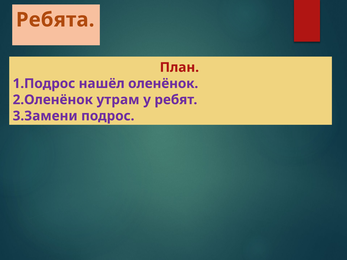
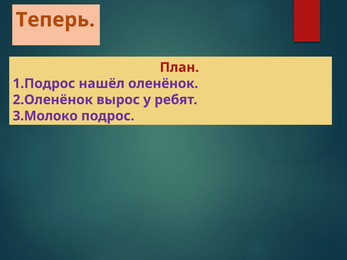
Ребята: Ребята -> Теперь
утрам: утрам -> вырос
3.Замени: 3.Замени -> 3.Молоко
